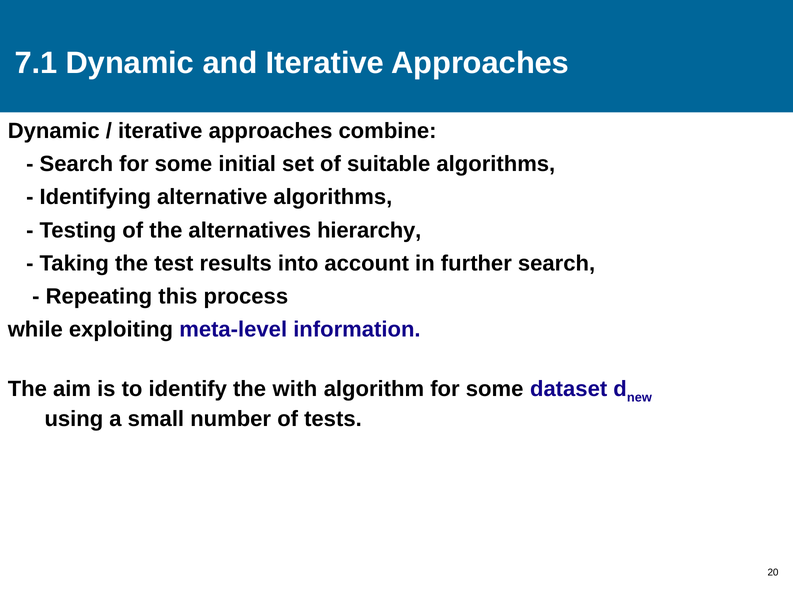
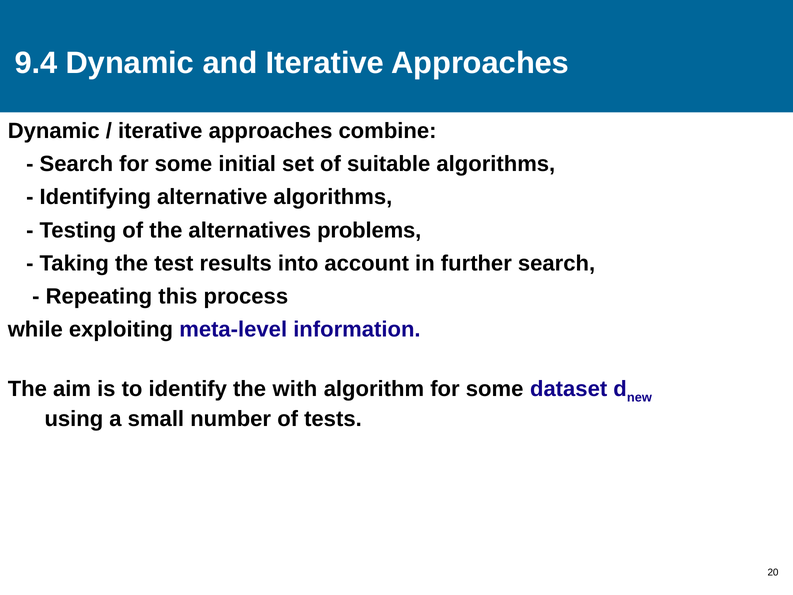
7.1: 7.1 -> 9.4
hierarchy: hierarchy -> problems
